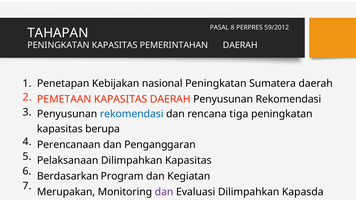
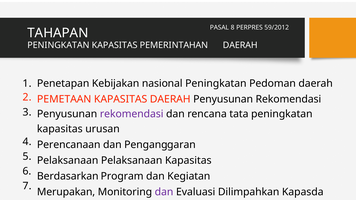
Sumatera: Sumatera -> Pedoman
rekomendasi at (132, 114) colour: blue -> purple
tiga: tiga -> tata
berupa: berupa -> urusan
Pelaksanaan Dilimpahkan: Dilimpahkan -> Pelaksanaan
